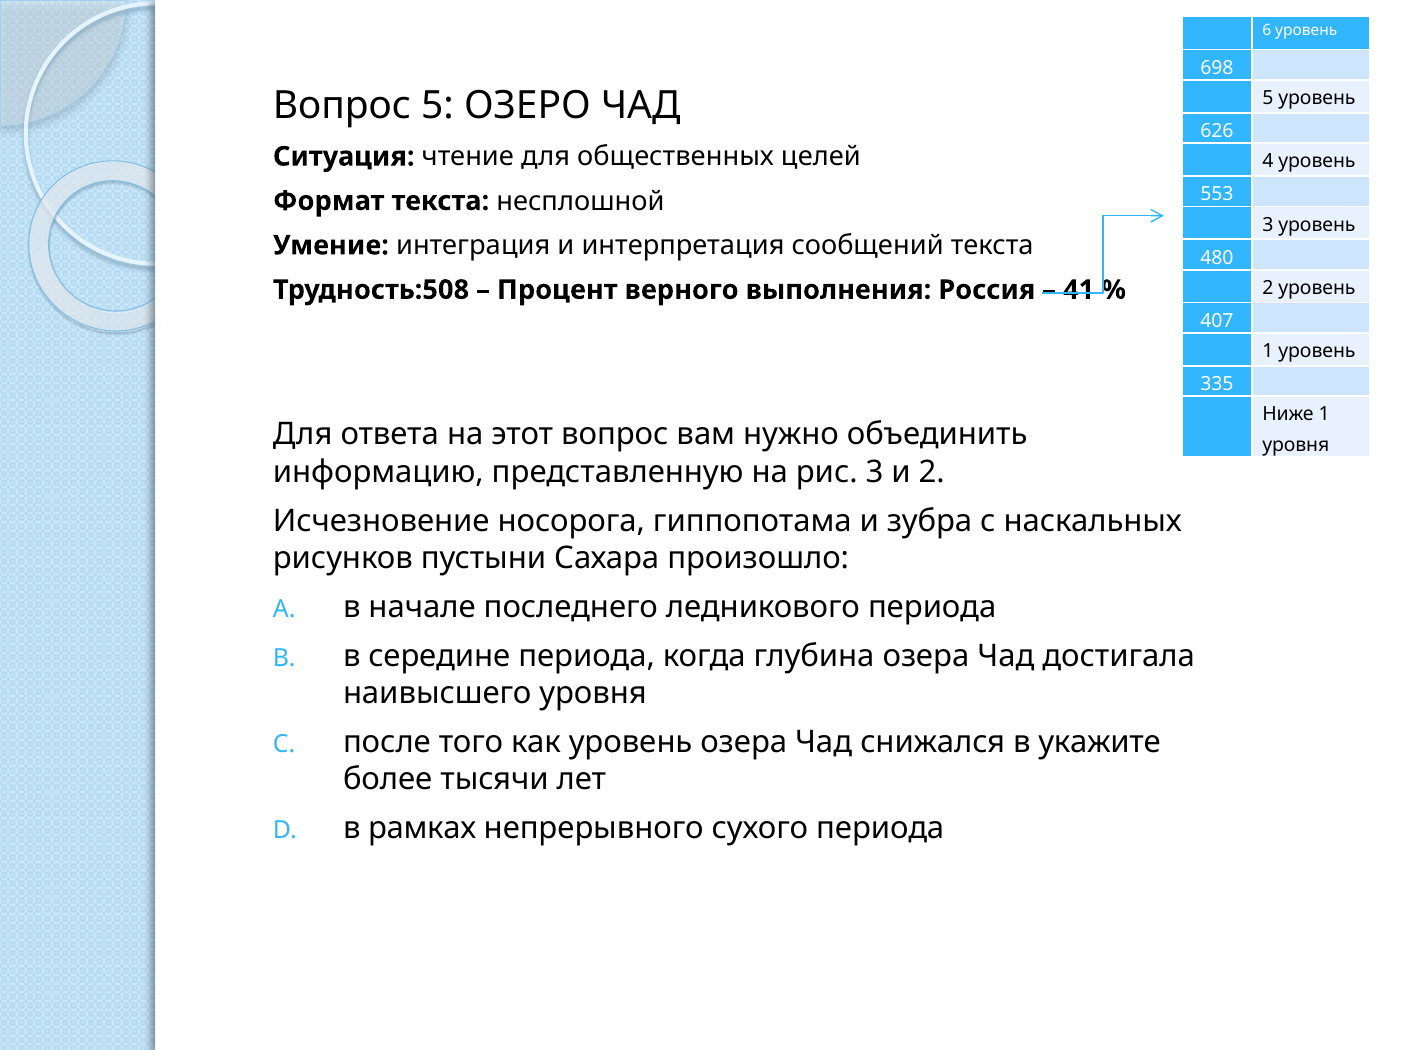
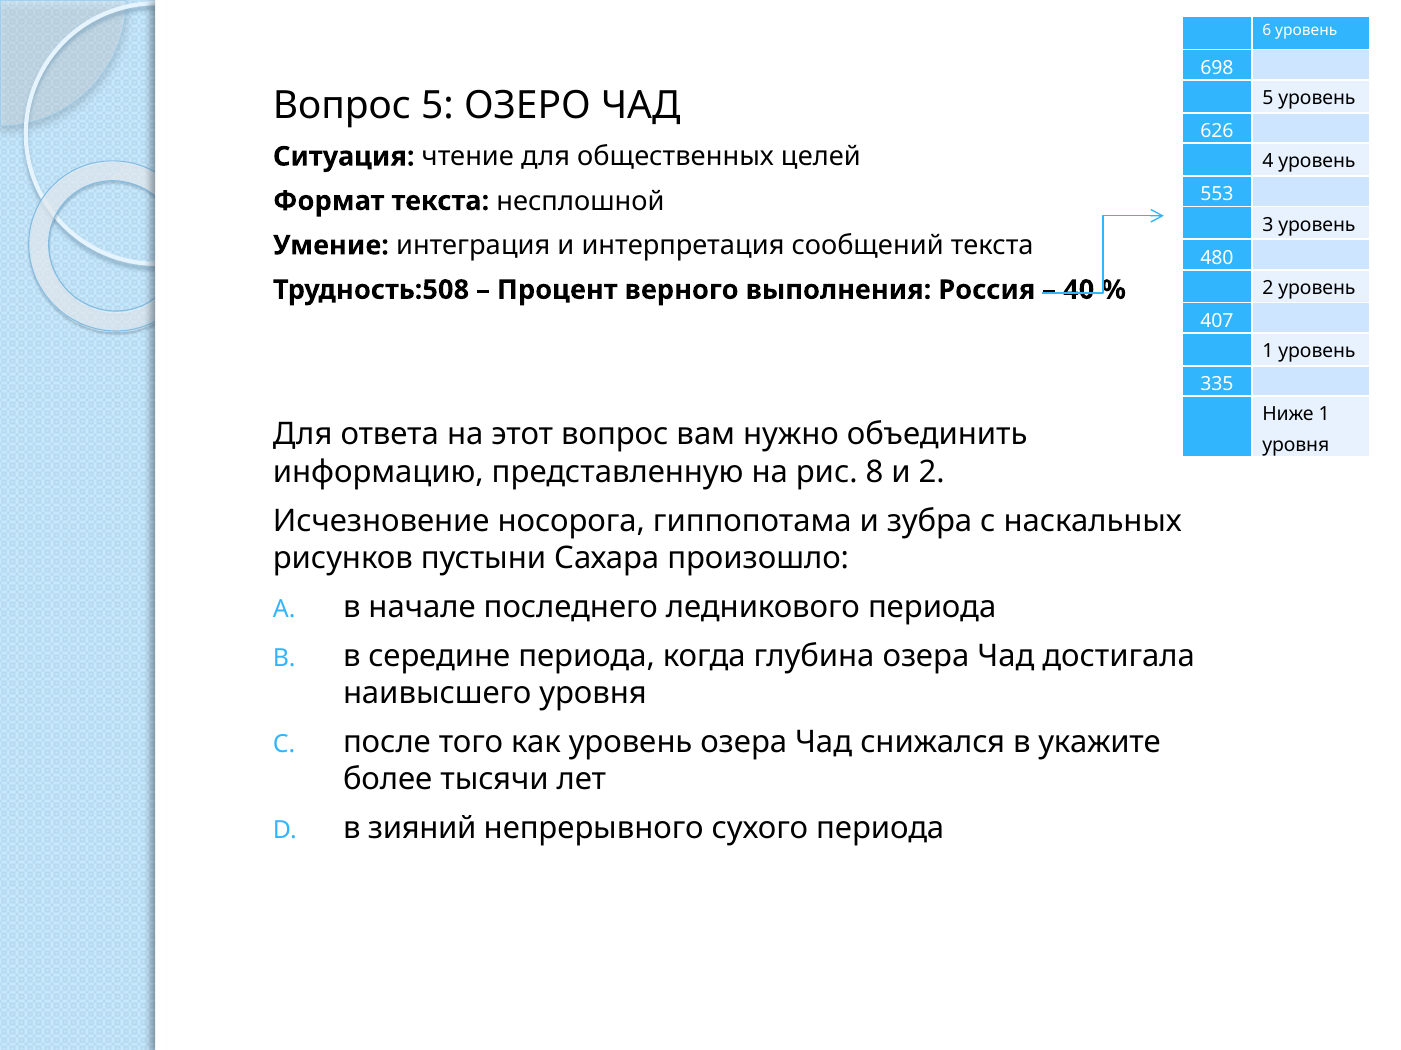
41: 41 -> 40
рис 3: 3 -> 8
рамках: рамках -> зияний
